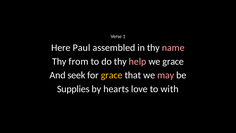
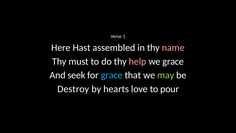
Paul: Paul -> Hast
from: from -> must
grace at (112, 75) colour: yellow -> light blue
may colour: pink -> light green
Supplies: Supplies -> Destroy
with: with -> pour
